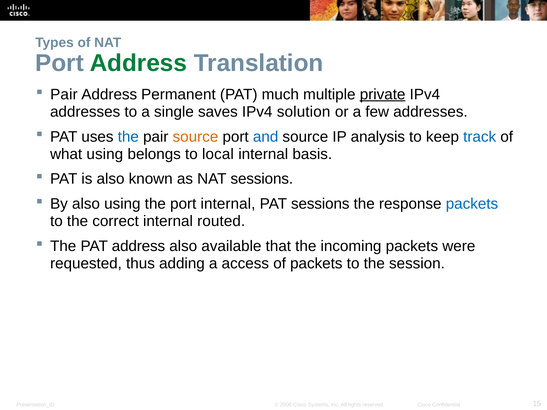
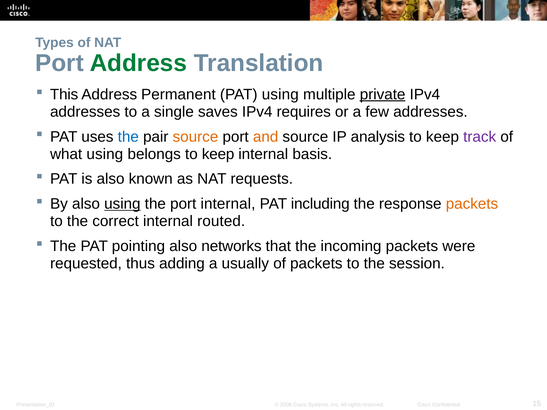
Pair at (64, 94): Pair -> This
PAT much: much -> using
solution: solution -> requires
and colour: blue -> orange
track colour: blue -> purple
belongs to local: local -> keep
NAT sessions: sessions -> requests
using at (122, 204) underline: none -> present
PAT sessions: sessions -> including
packets at (472, 204) colour: blue -> orange
PAT address: address -> pointing
available: available -> networks
access: access -> usually
